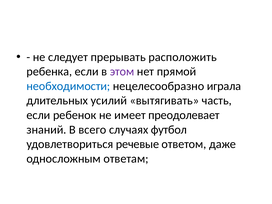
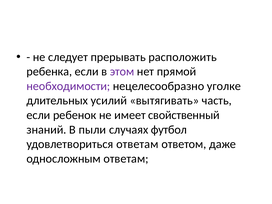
необходимости colour: blue -> purple
играла: играла -> уголке
преодолевает: преодолевает -> свойственный
всего: всего -> пыли
удовлетвориться речевые: речевые -> ответам
